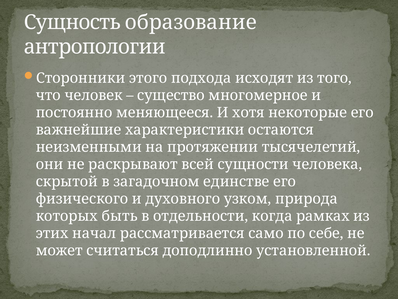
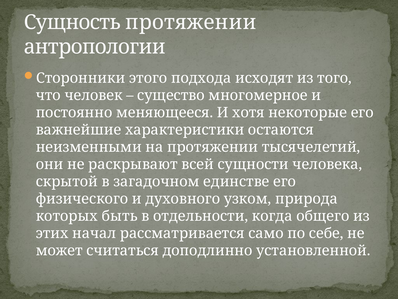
Сущность образование: образование -> протяжении
рамках: рамках -> общего
